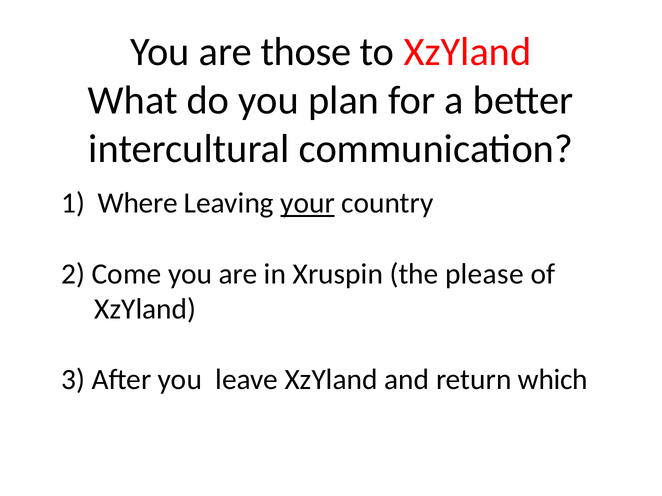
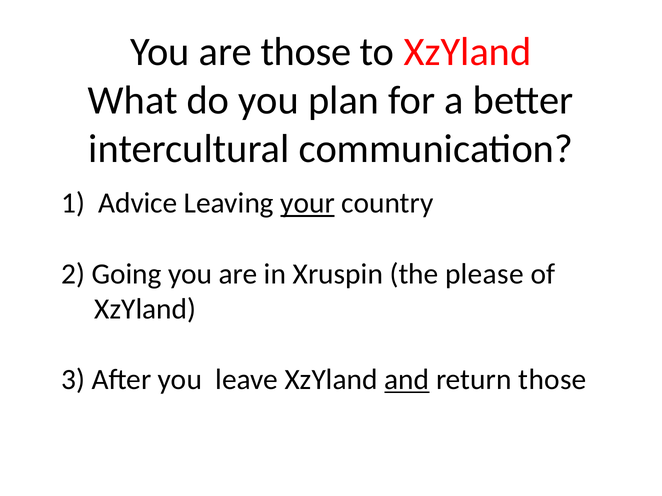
Where: Where -> Advice
Come: Come -> Going
and underline: none -> present
return which: which -> those
